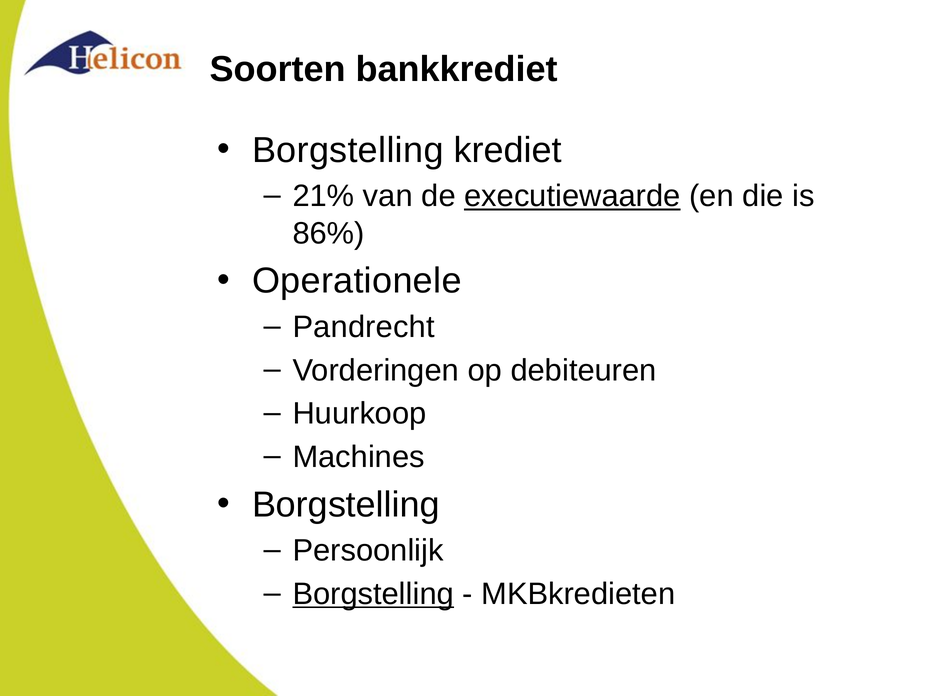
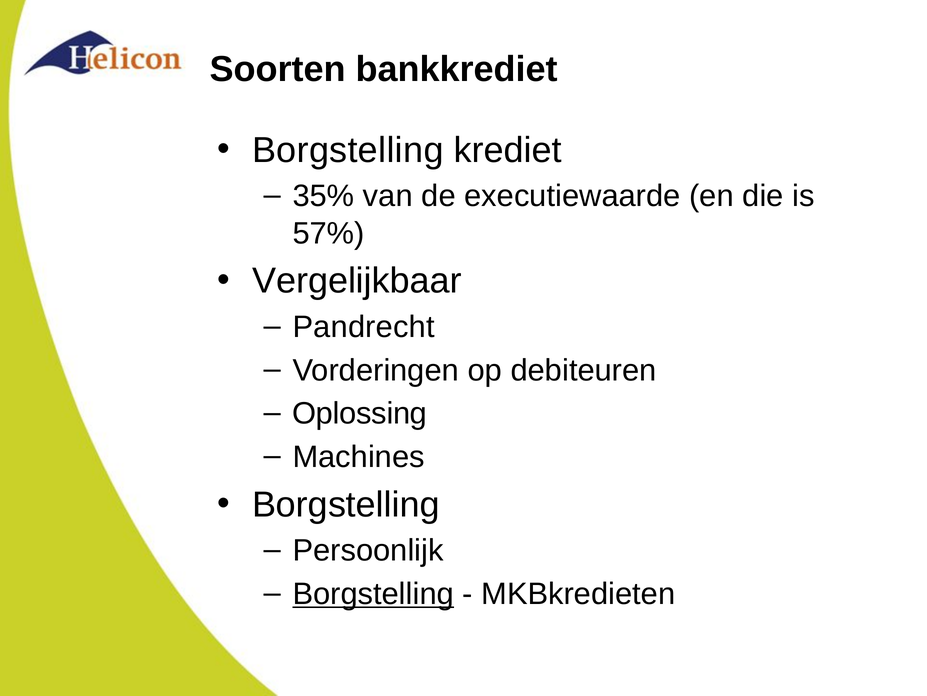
21%: 21% -> 35%
executiewaarde underline: present -> none
86%: 86% -> 57%
Operationele: Operationele -> Vergelijkbaar
Huurkoop: Huurkoop -> Oplossing
